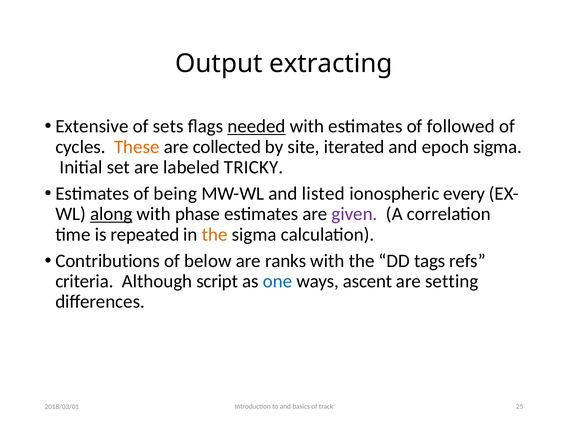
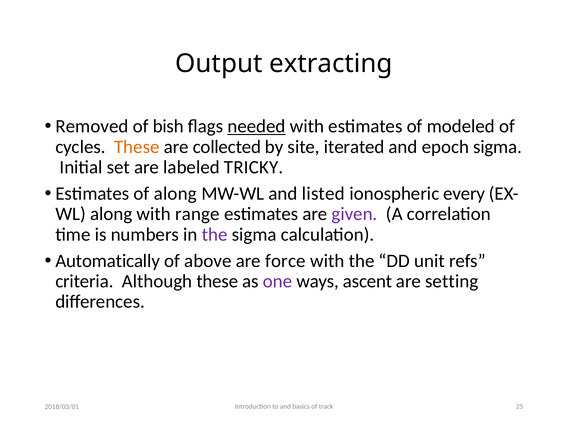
Extensive: Extensive -> Removed
sets: sets -> bish
followed: followed -> modeled
of being: being -> along
along at (111, 214) underline: present -> none
phase: phase -> range
repeated: repeated -> numbers
the at (215, 234) colour: orange -> purple
Contributions: Contributions -> Automatically
below: below -> above
ranks: ranks -> force
tags: tags -> unit
Although script: script -> these
one colour: blue -> purple
